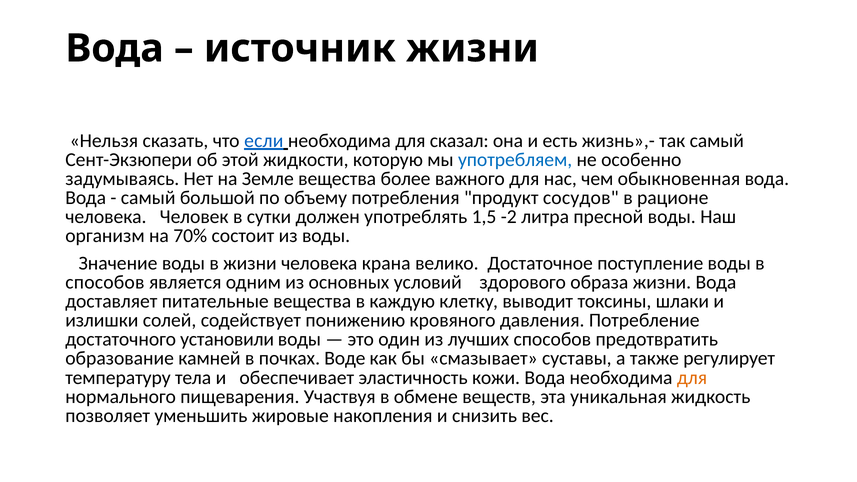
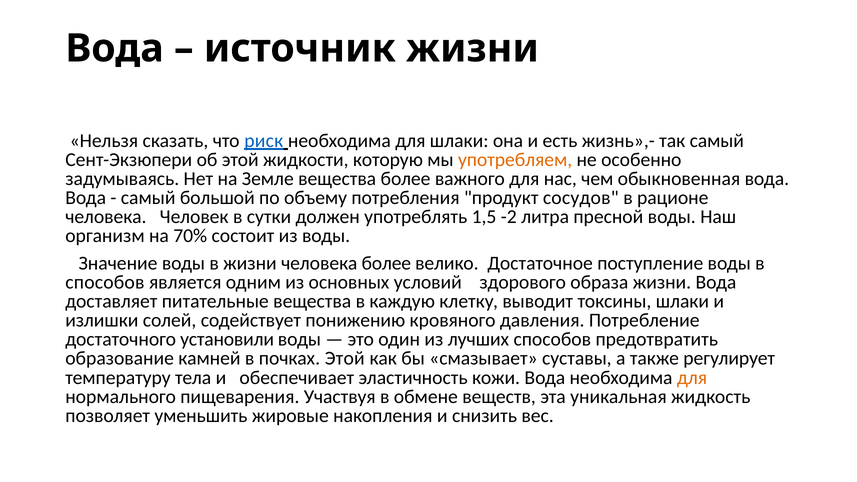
если: если -> риск
для сказал: сказал -> шлаки
употребляем colour: blue -> orange
человека крана: крана -> более
почках Воде: Воде -> Этой
